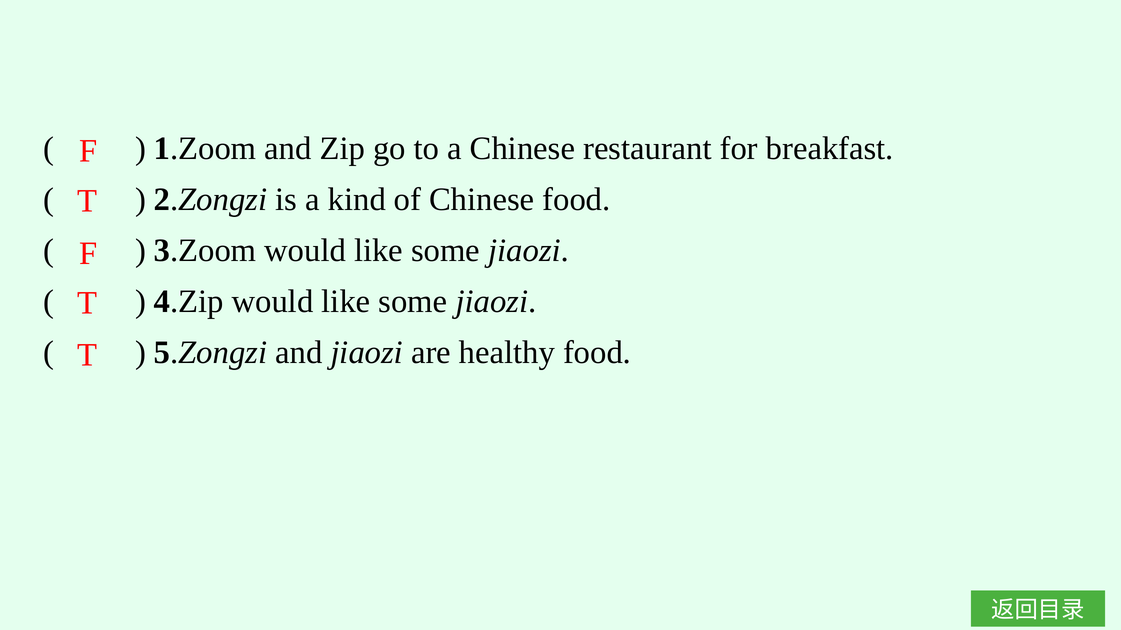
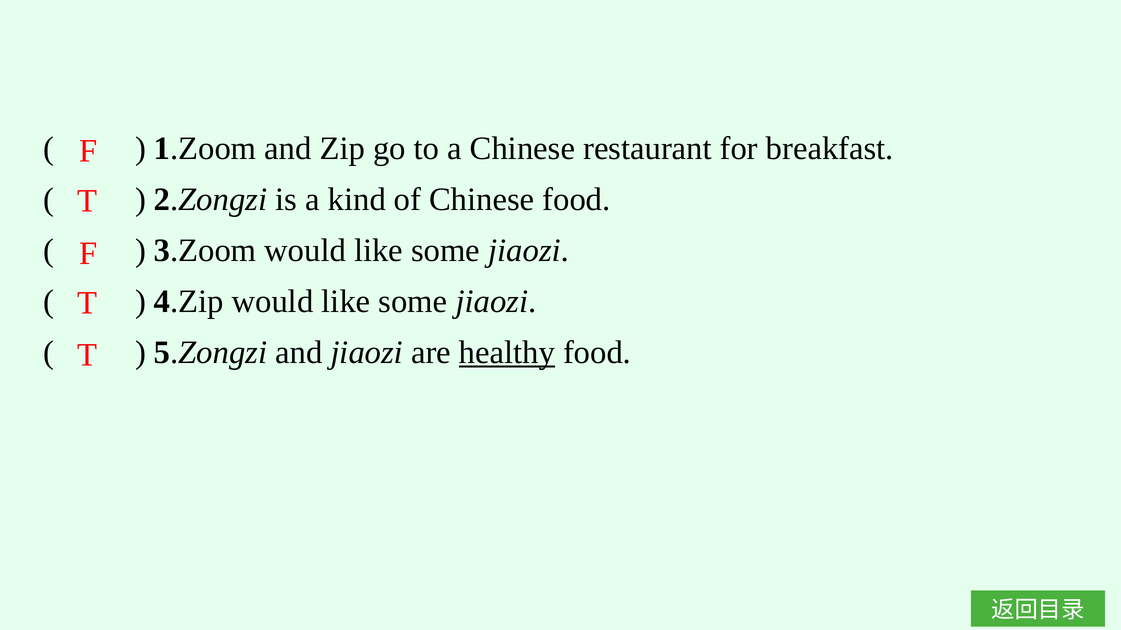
healthy underline: none -> present
